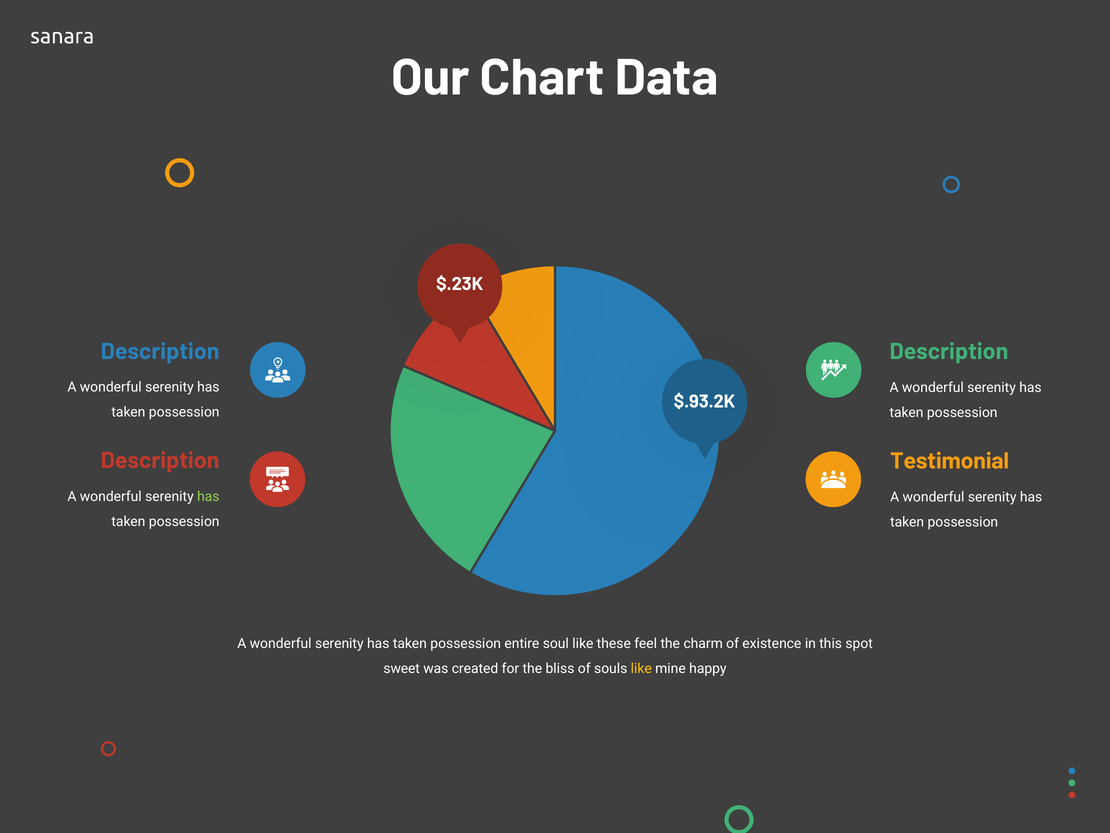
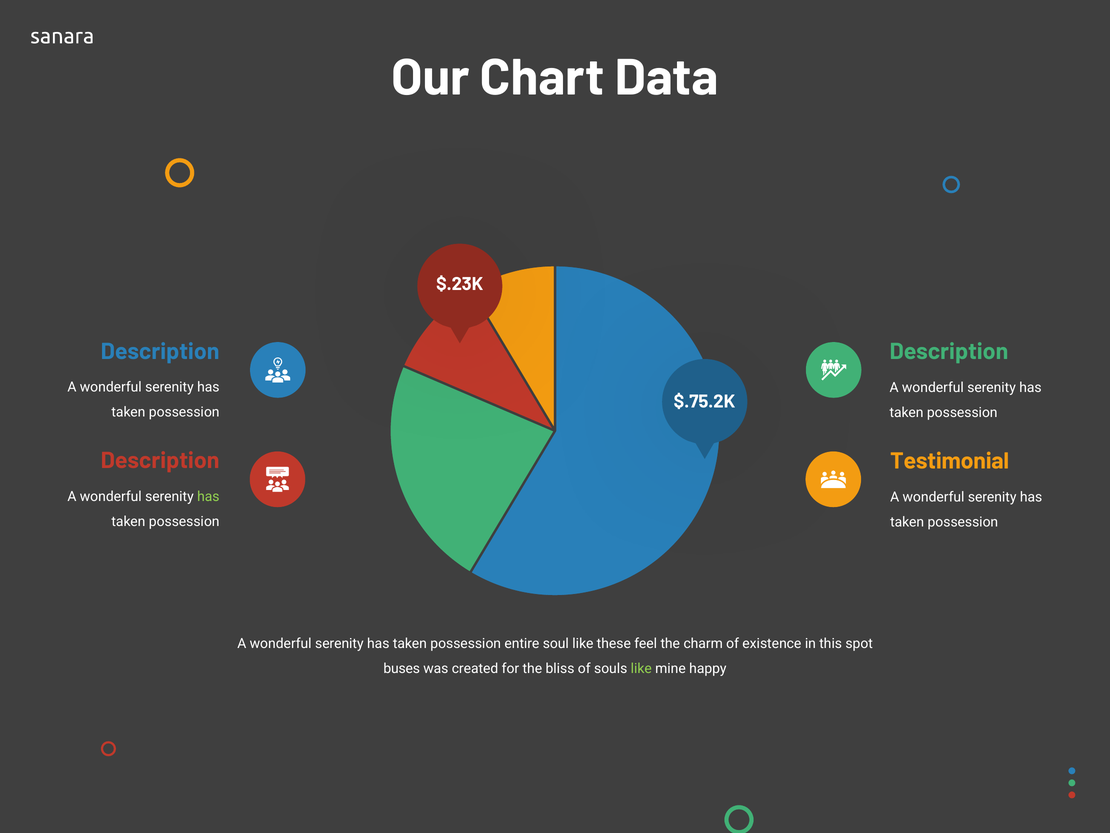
$.93.2K: $.93.2K -> $.75.2K
sweet: sweet -> buses
like at (641, 668) colour: yellow -> light green
